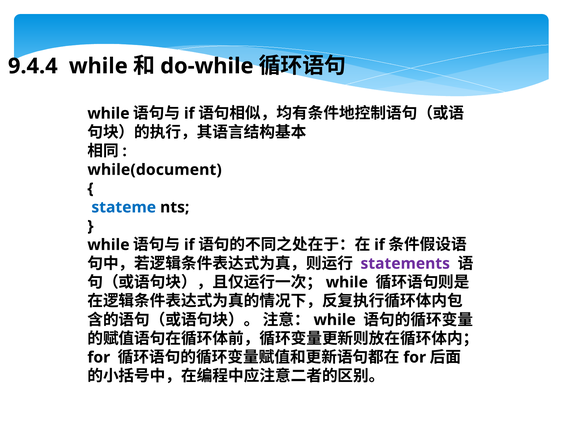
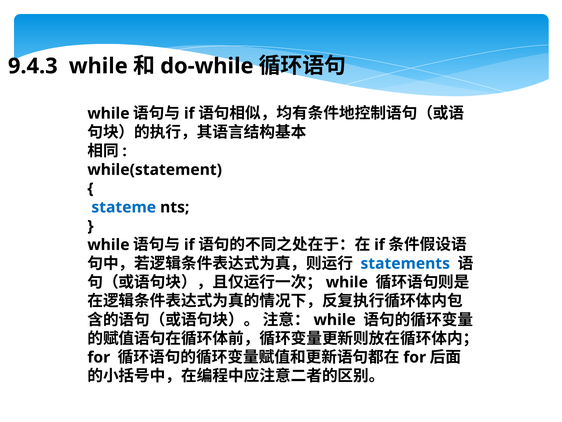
9.4.4: 9.4.4 -> 9.4.3
while(document: while(document -> while(statement
statements colour: purple -> blue
